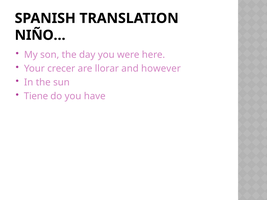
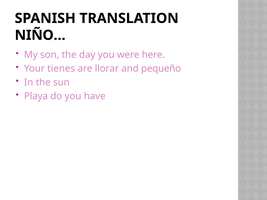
crecer: crecer -> tienes
however: however -> pequeño
Tiene: Tiene -> Playa
